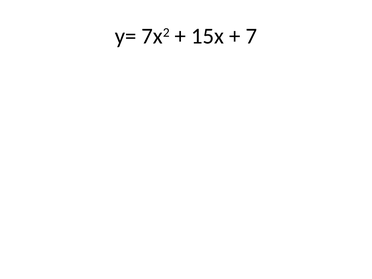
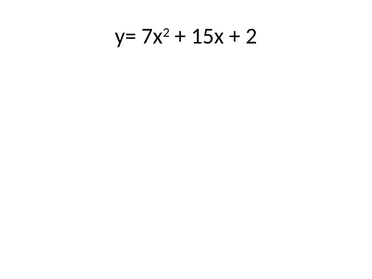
7: 7 -> 2
